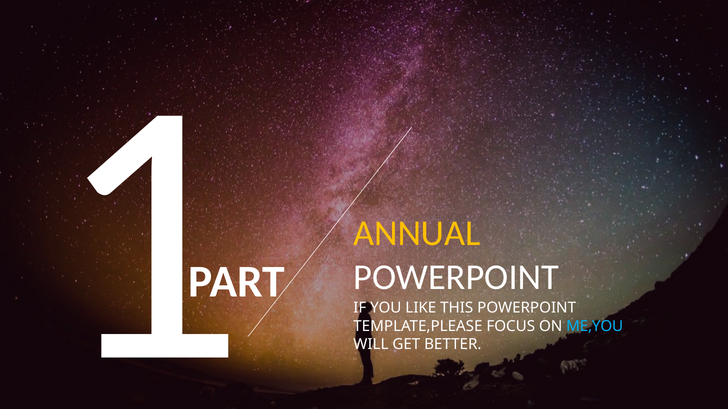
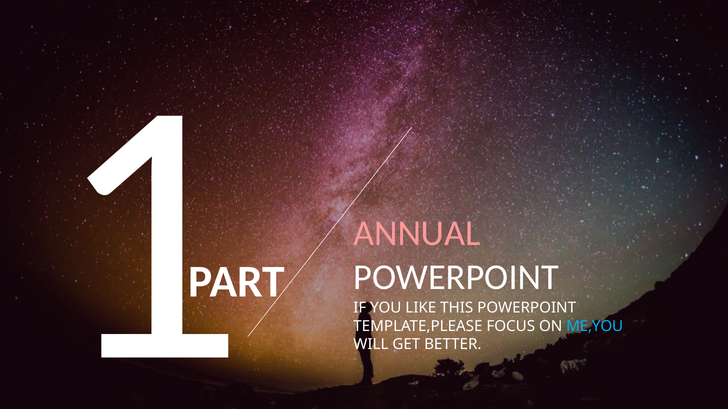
ANNUAL colour: yellow -> pink
